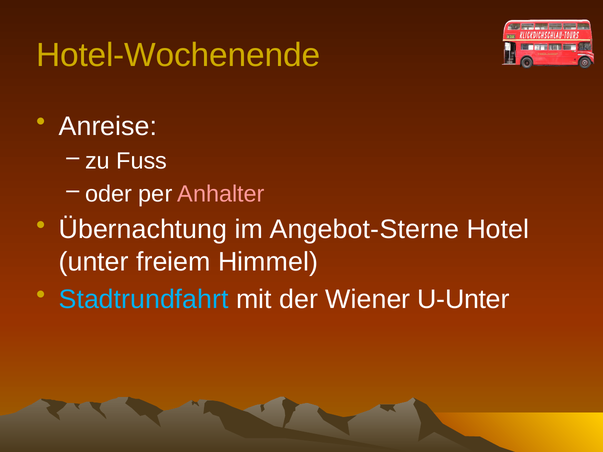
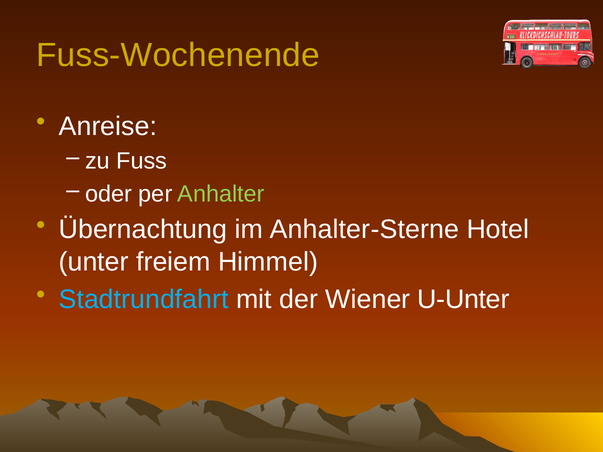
Hotel-Wochenende: Hotel-Wochenende -> Fuss-Wochenende
Anhalter colour: pink -> light green
Angebot-Sterne: Angebot-Sterne -> Anhalter-Sterne
